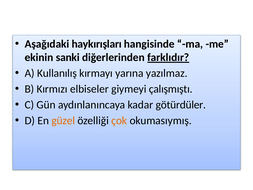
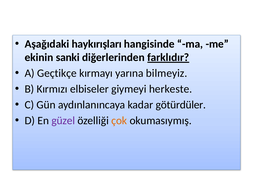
Kullanılış: Kullanılış -> Geçtikçe
yazılmaz: yazılmaz -> bilmeyiz
çalışmıştı: çalışmıştı -> herkeste
güzel colour: orange -> purple
